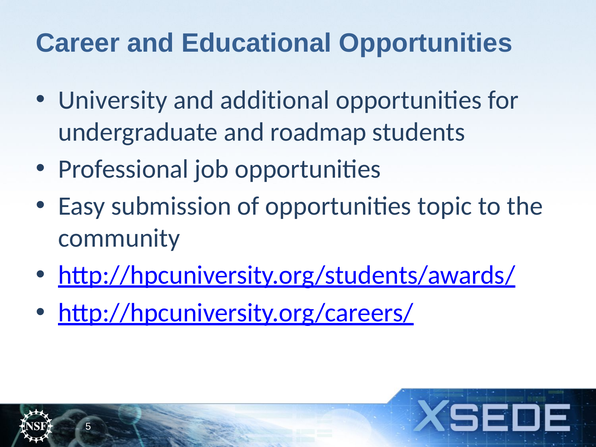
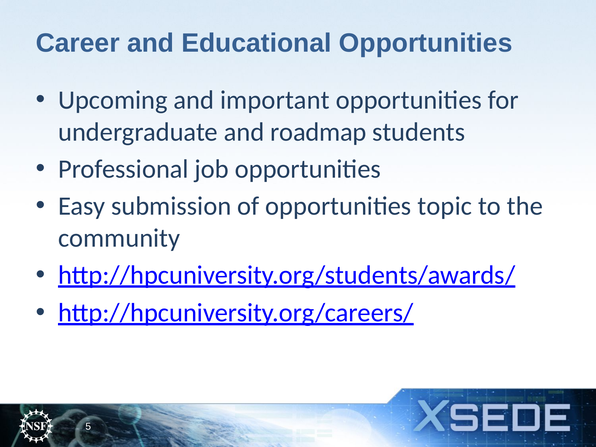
University: University -> Upcoming
additional: additional -> important
